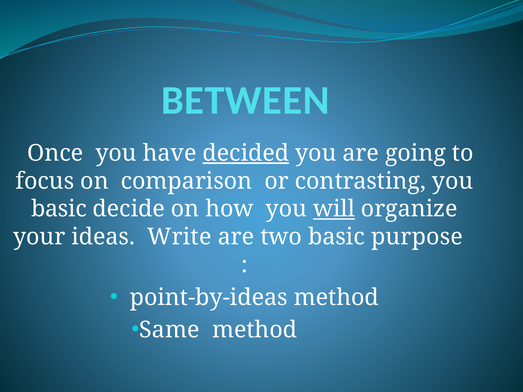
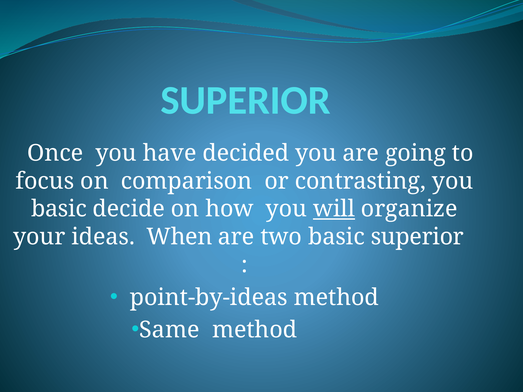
BETWEEN at (245, 100): BETWEEN -> SUPERIOR
decided underline: present -> none
Write: Write -> When
basic purpose: purpose -> superior
